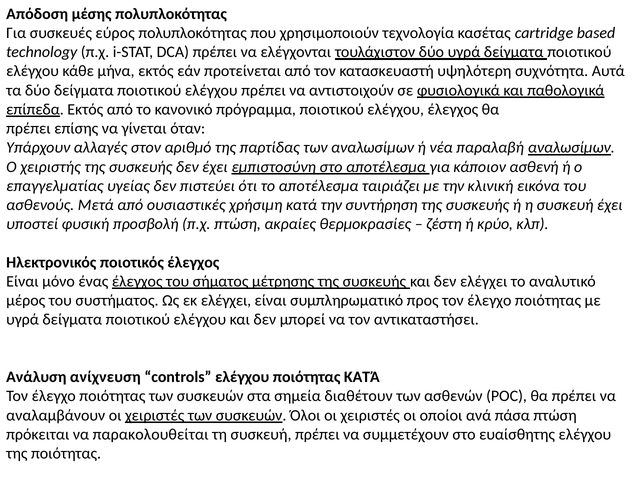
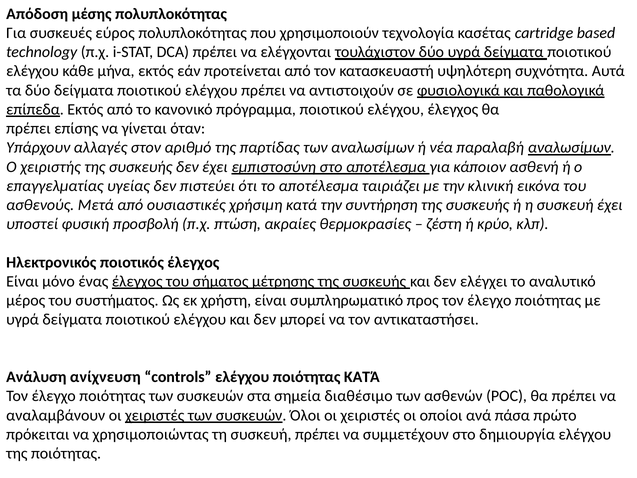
εκ ελέγχει: ελέγχει -> χρήστη
διαθέτουν: διαθέτουν -> διαθέσιμο
πάσα πτώση: πτώση -> πρώτο
παρακολουθείται: παρακολουθείται -> χρησιµοποιώντας
ευαίσθητης: ευαίσθητης -> δημιουργία
